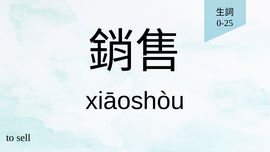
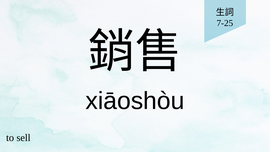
0-25: 0-25 -> 7-25
